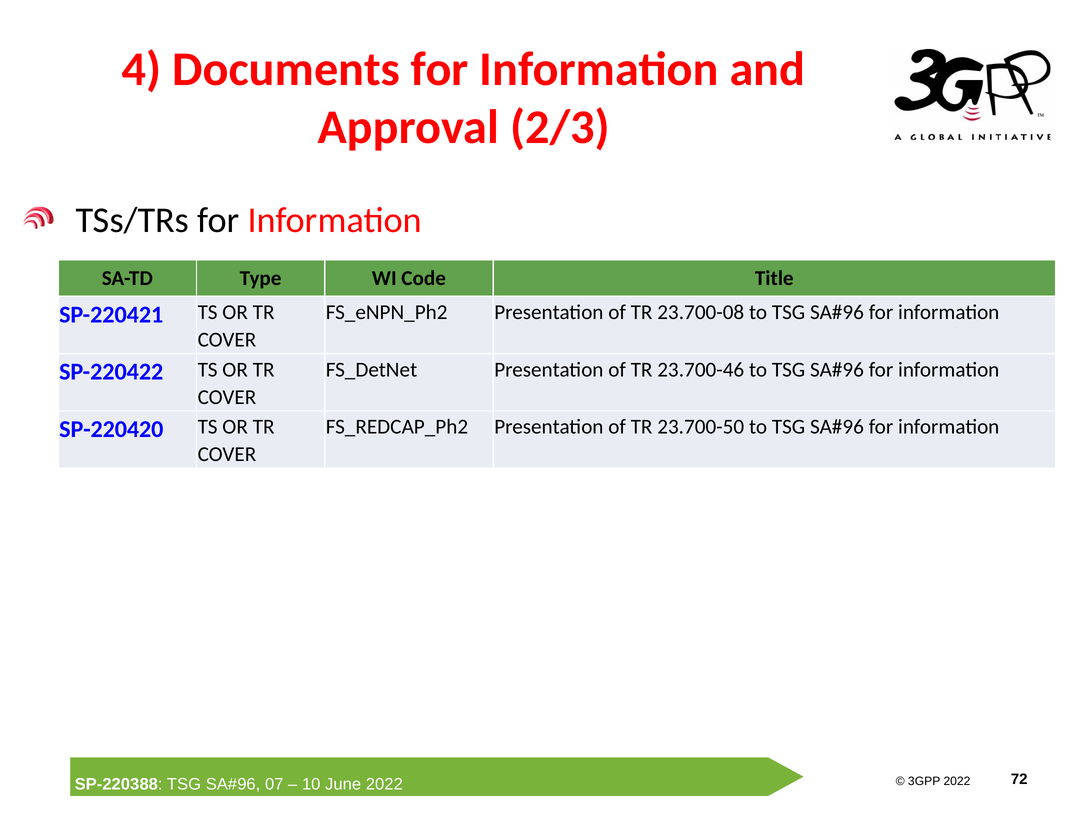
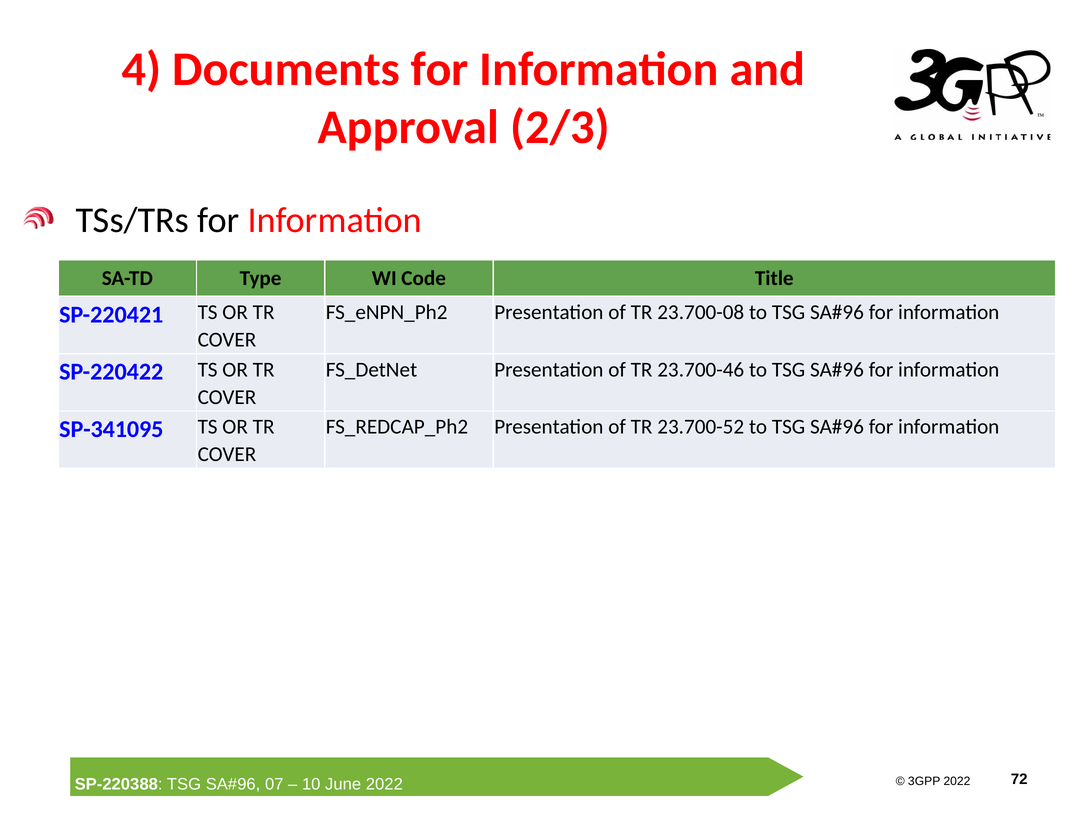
23.700-50: 23.700-50 -> 23.700-52
SP-220420: SP-220420 -> SP-341095
